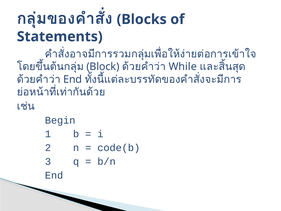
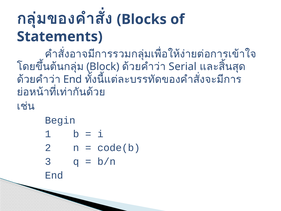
While: While -> Serial
